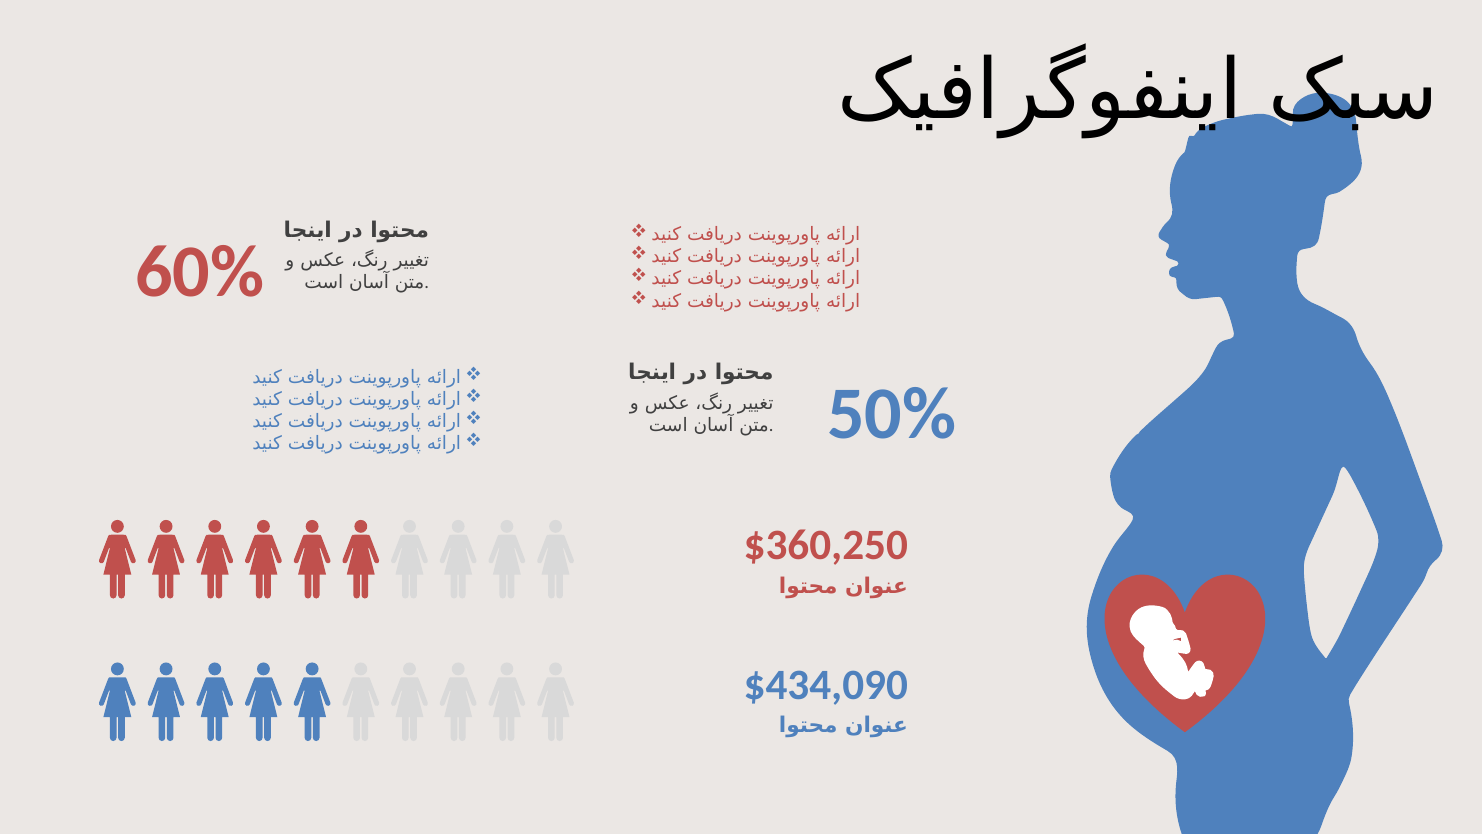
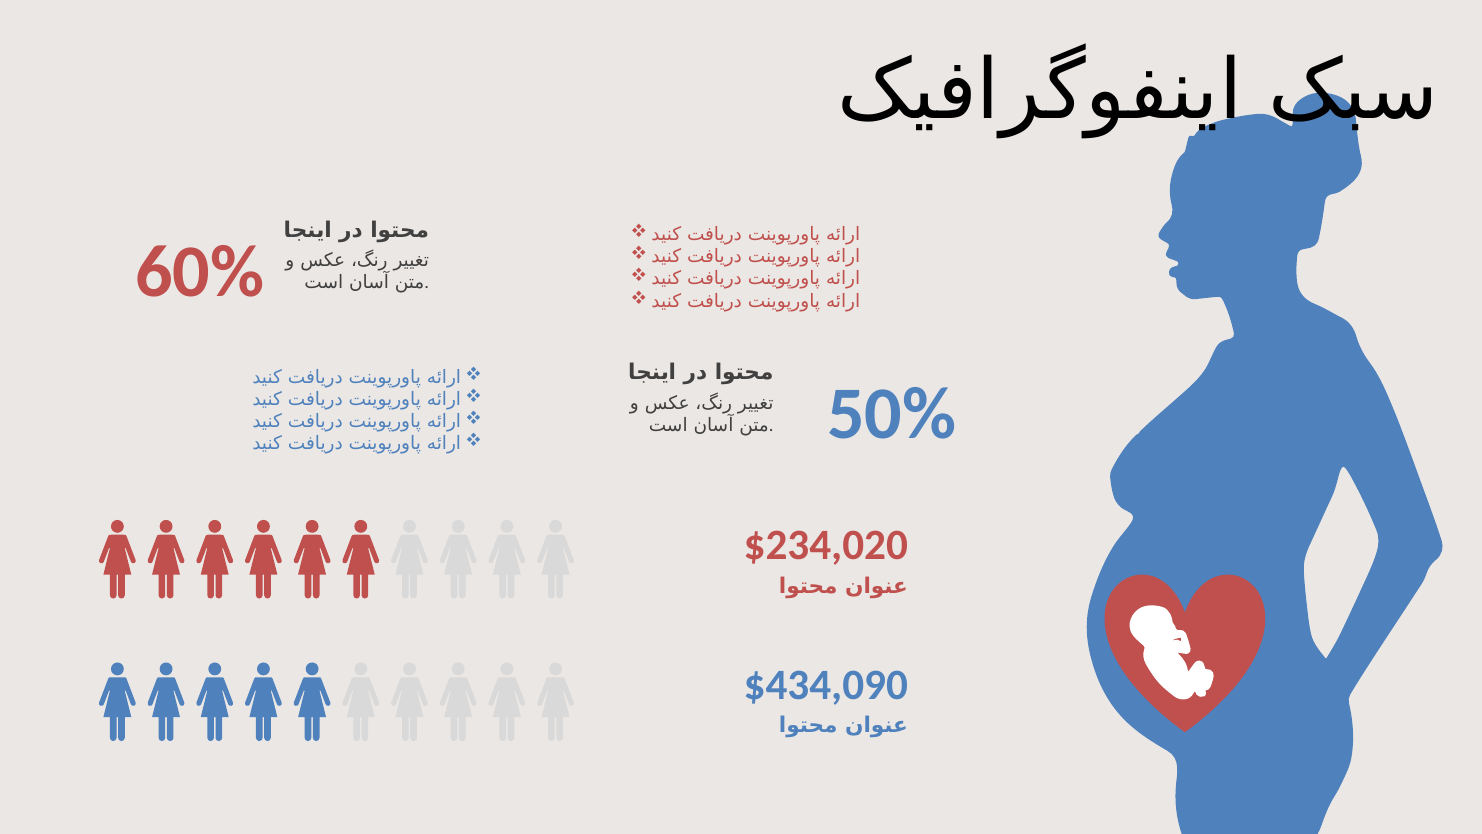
$360,250: $360,250 -> $234,020
